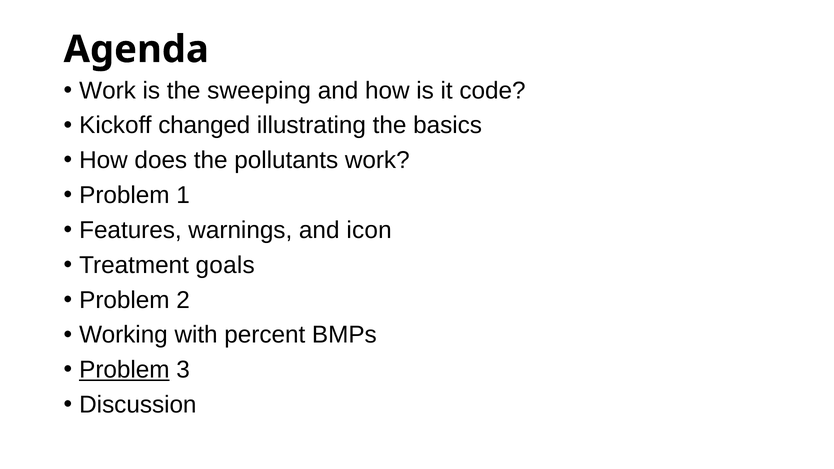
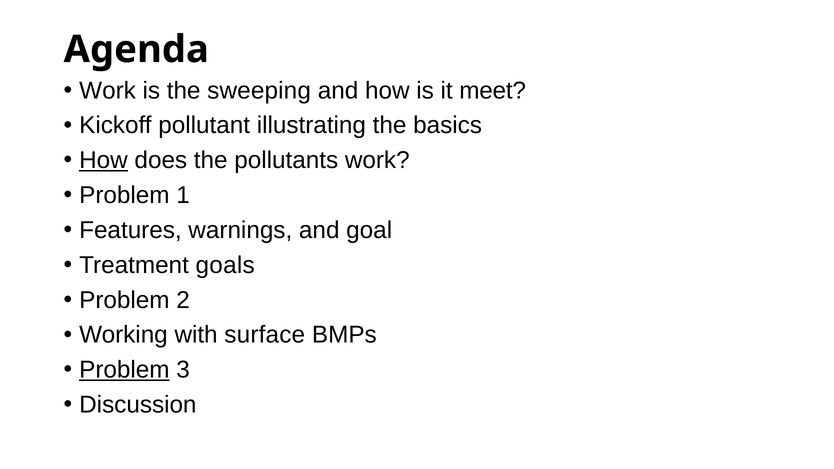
code: code -> meet
changed: changed -> pollutant
How at (104, 160) underline: none -> present
icon: icon -> goal
percent: percent -> surface
